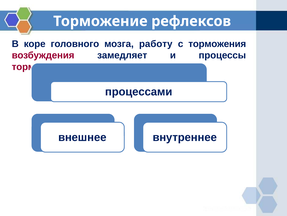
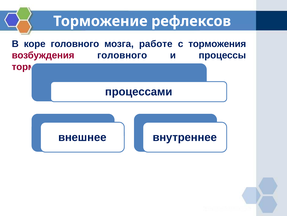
работу: работу -> работе
возбуждения замедляет: замедляет -> головного
